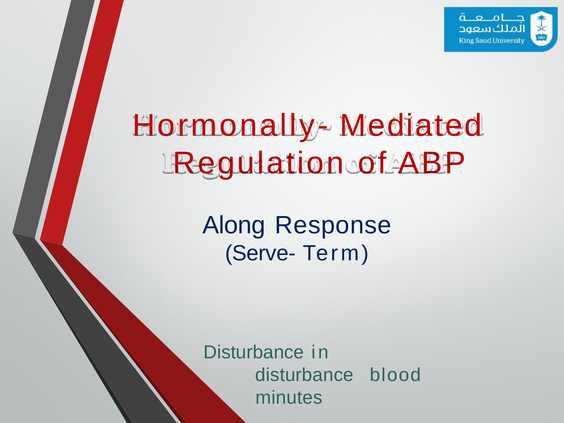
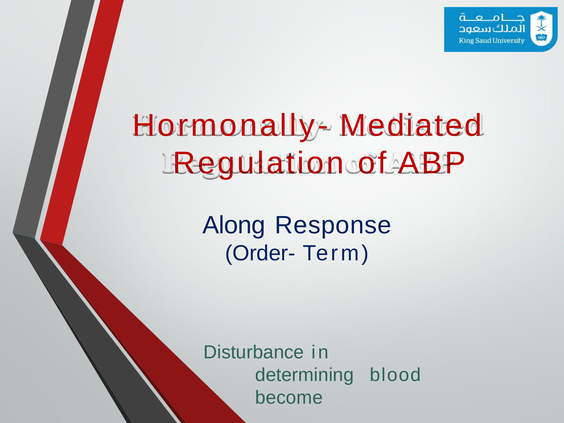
Serve-: Serve- -> Order-
disturbance at (304, 375): disturbance -> determining
minutes: minutes -> become
